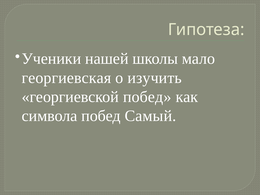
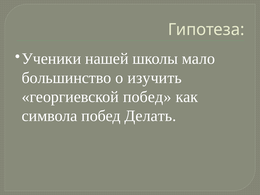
георгиевская: георгиевская -> большинство
Самый: Самый -> Делать
